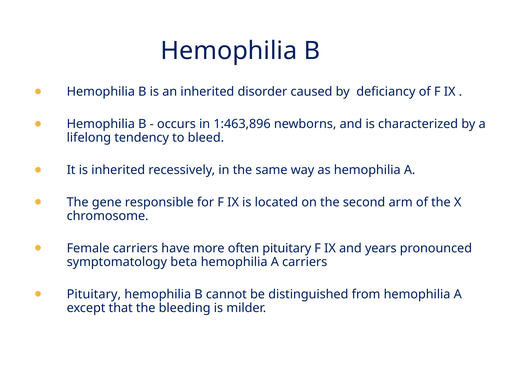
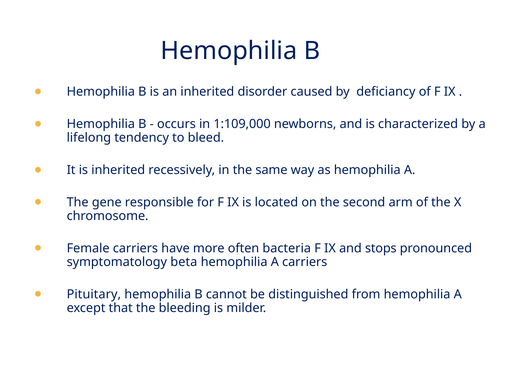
1:463,896: 1:463,896 -> 1:109,000
often pituitary: pituitary -> bacteria
years: years -> stops
